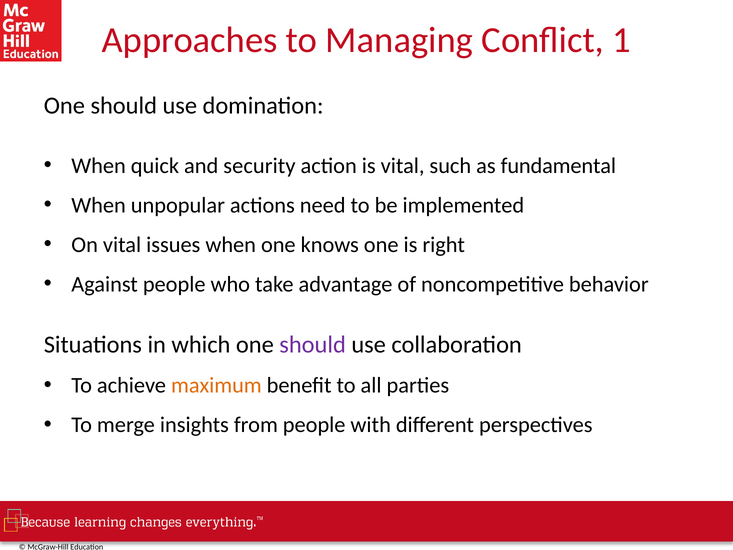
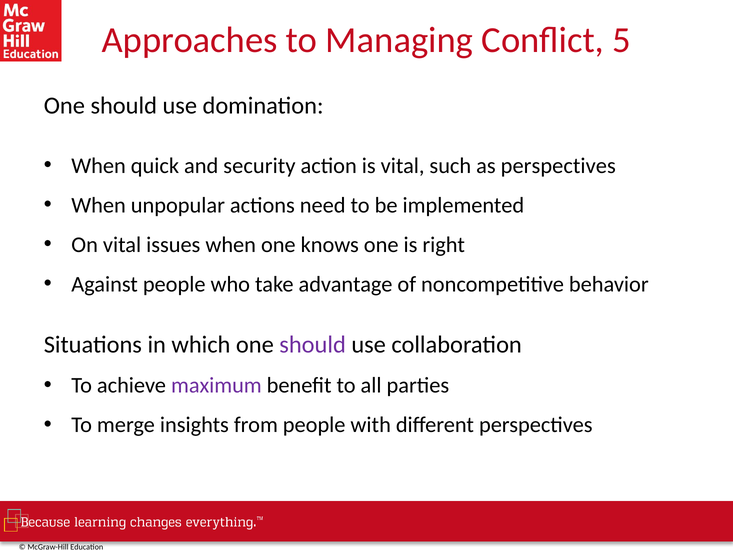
1: 1 -> 5
as fundamental: fundamental -> perspectives
maximum colour: orange -> purple
